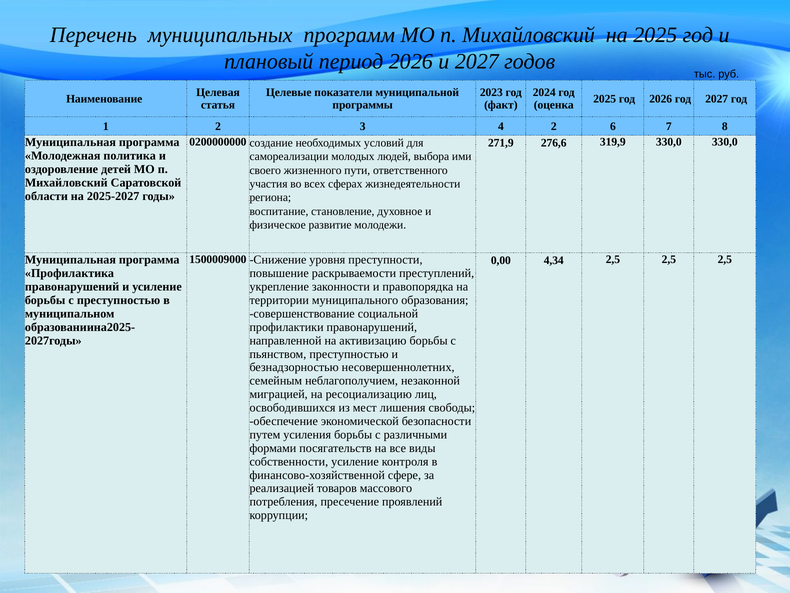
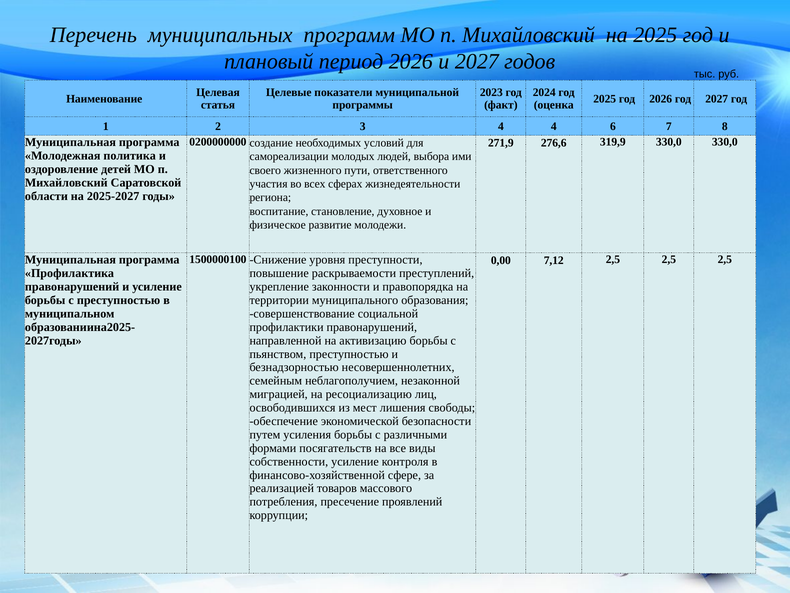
4 2: 2 -> 4
1500009000: 1500009000 -> 1500000100
4,34: 4,34 -> 7,12
